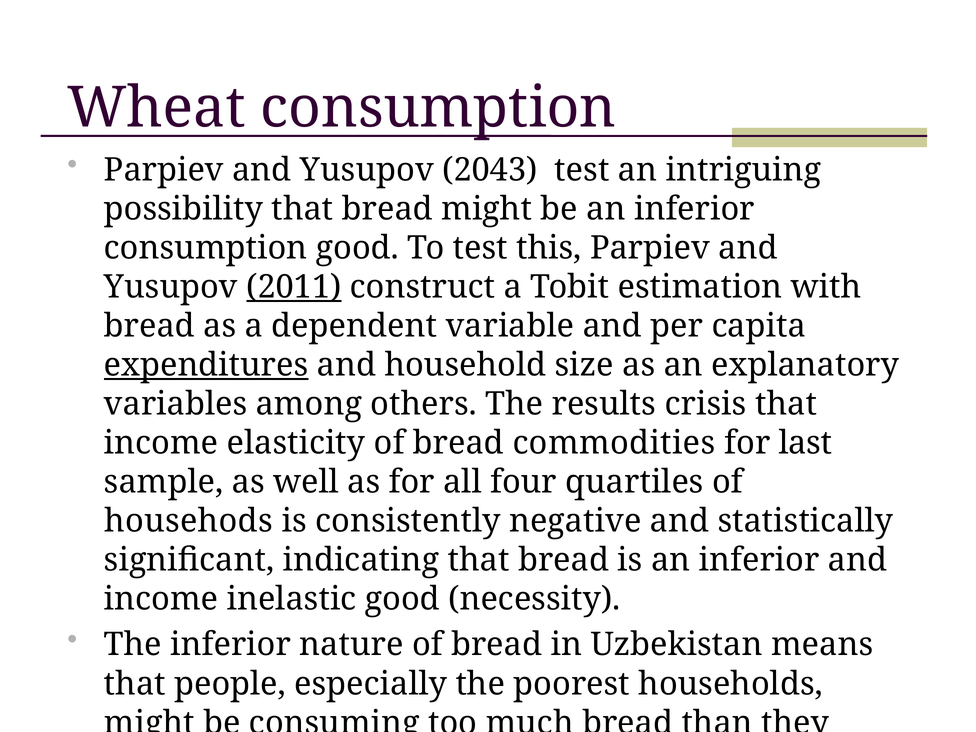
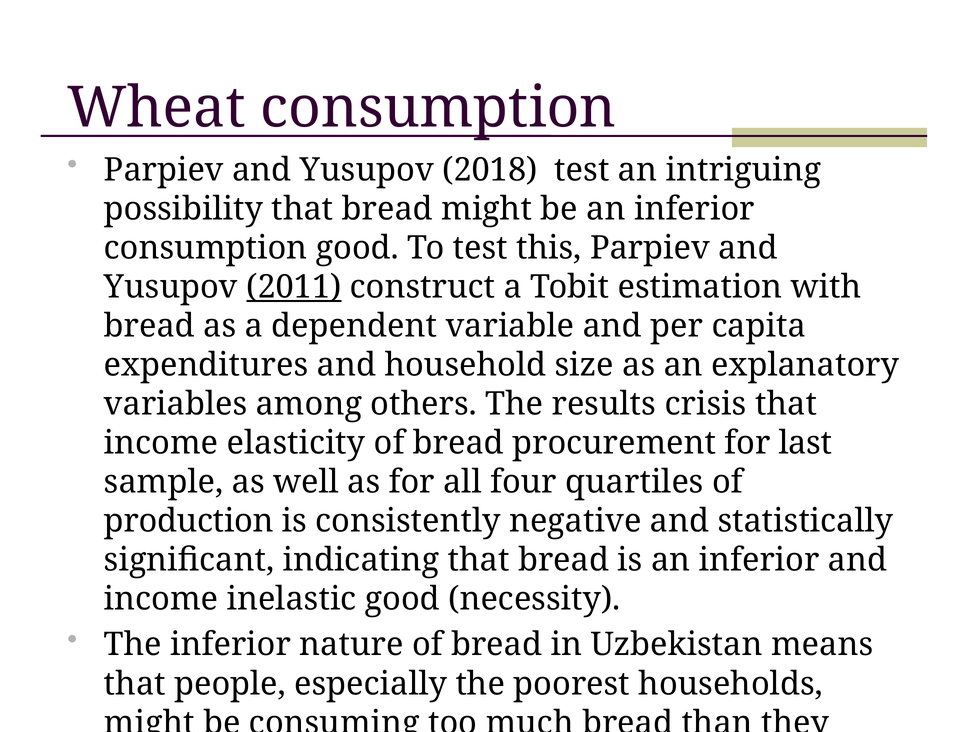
2043: 2043 -> 2018
expenditures underline: present -> none
commodities: commodities -> procurement
househods: househods -> production
